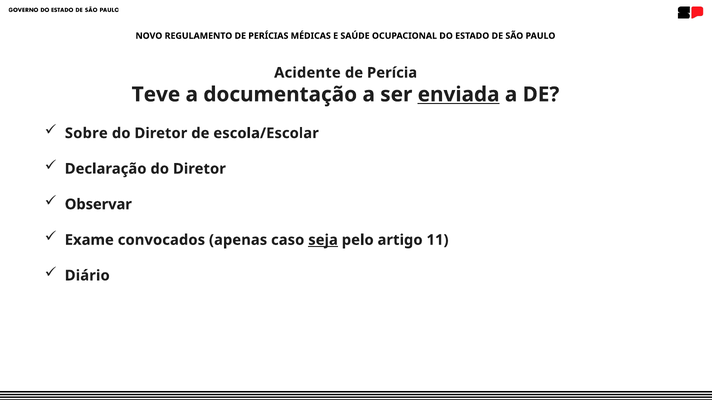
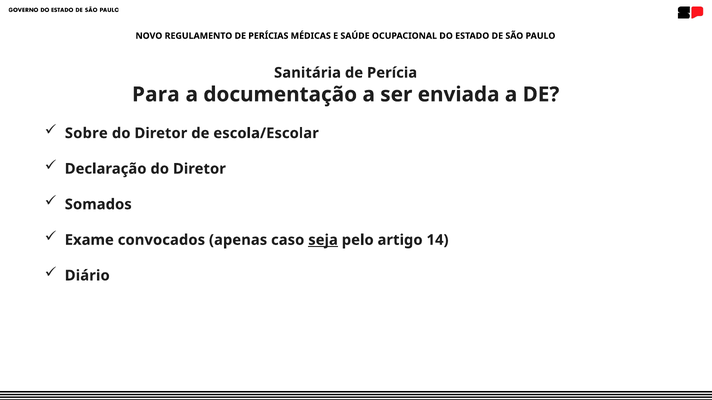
Acidente: Acidente -> Sanitária
Teve: Teve -> Para
enviada underline: present -> none
Observar: Observar -> Somados
11: 11 -> 14
